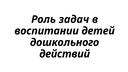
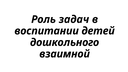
действий: действий -> взаимной
